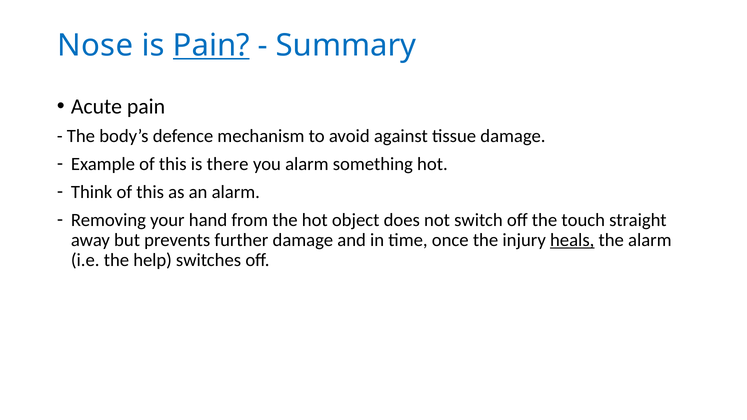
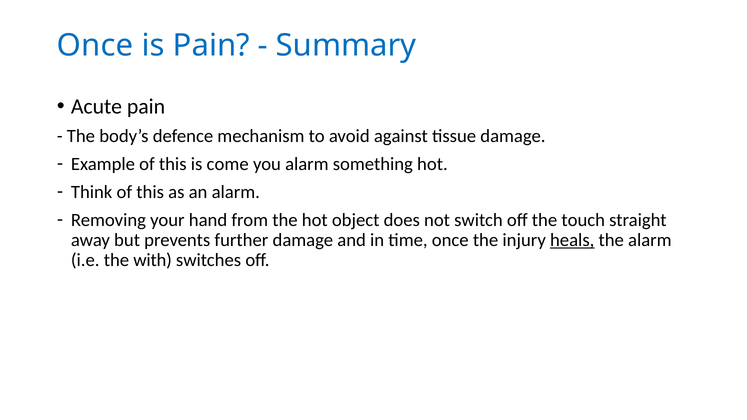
Nose at (95, 45): Nose -> Once
Pain at (211, 45) underline: present -> none
there: there -> come
help: help -> with
